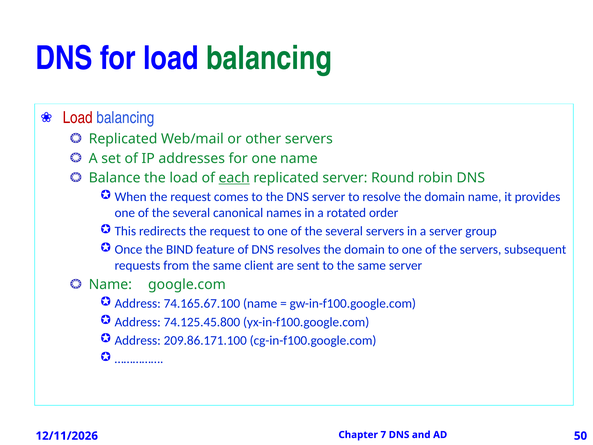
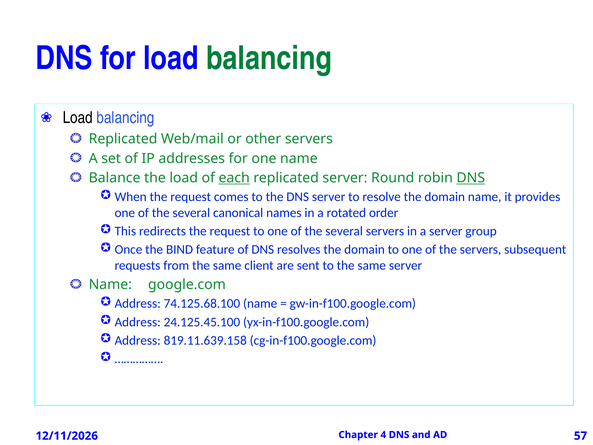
Load at (78, 118) colour: red -> black
DNS at (471, 178) underline: none -> present
74.165.67.100: 74.165.67.100 -> 74.125.68.100
74.125.45.800: 74.125.45.800 -> 24.125.45.100
209.86.171.100: 209.86.171.100 -> 819.11.639.158
7: 7 -> 4
50: 50 -> 57
